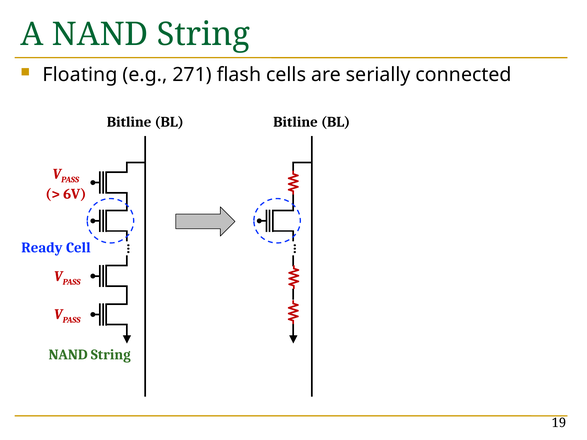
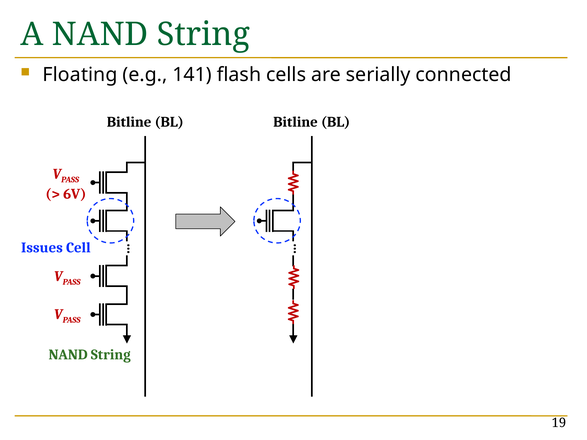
271: 271 -> 141
Ready: Ready -> Issues
